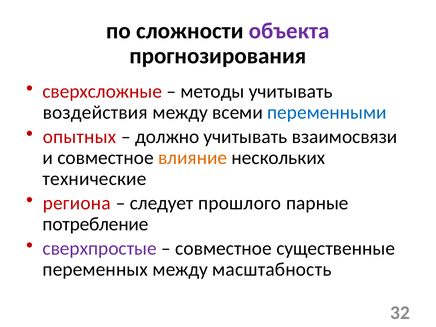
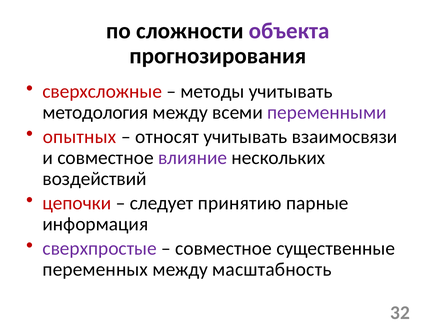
воздействия: воздействия -> методология
переменными colour: blue -> purple
должно: должно -> относят
влияние colour: orange -> purple
технические: технические -> воздействий
региона: региона -> цепочки
прошлого: прошлого -> принятию
потребление: потребление -> информация
